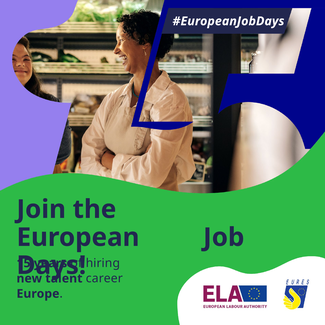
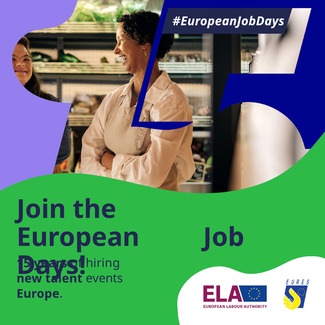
career: career -> events
